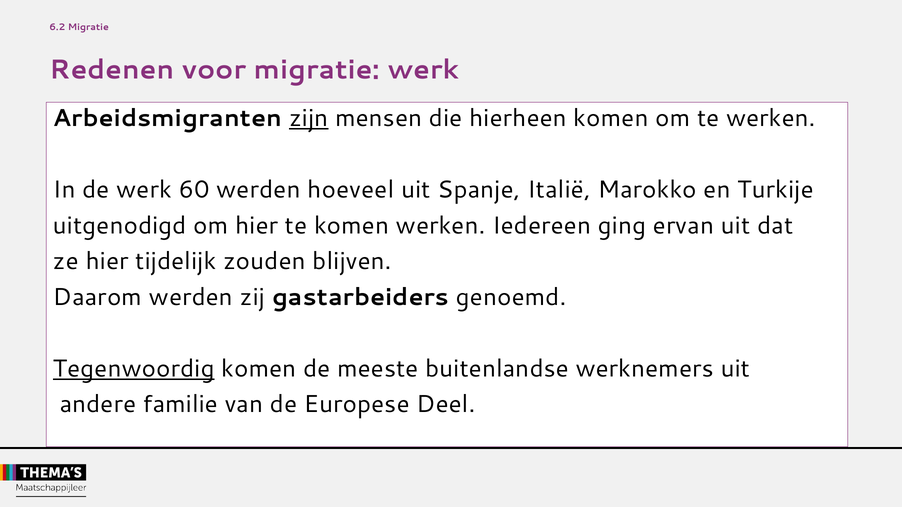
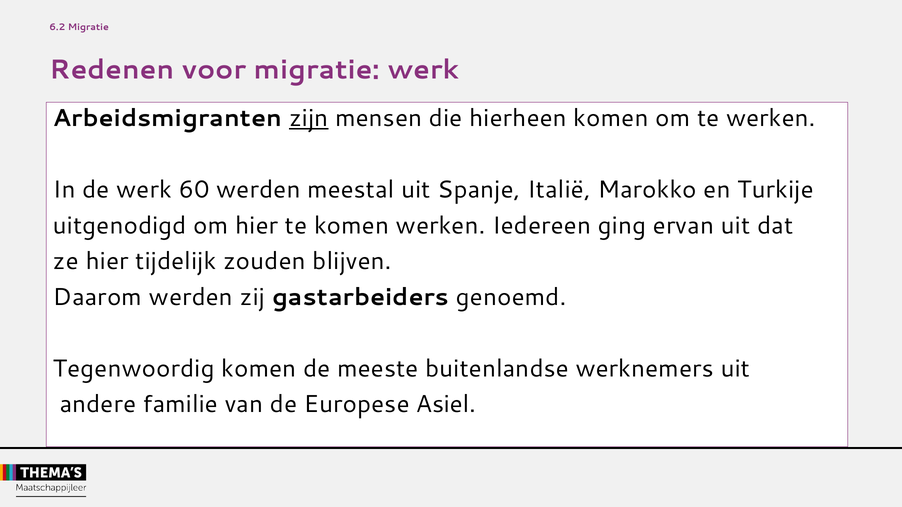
hoeveel: hoeveel -> meestal
Tegenwoordig underline: present -> none
Deel: Deel -> Asiel
